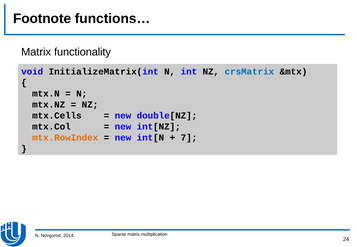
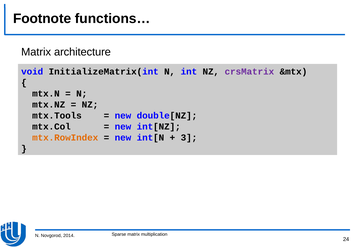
functionality: functionality -> architecture
crsMatrix colour: blue -> purple
mtx.Cells: mtx.Cells -> mtx.Tools
7: 7 -> 3
